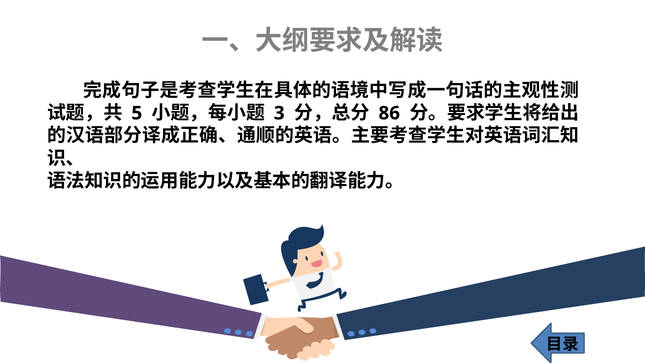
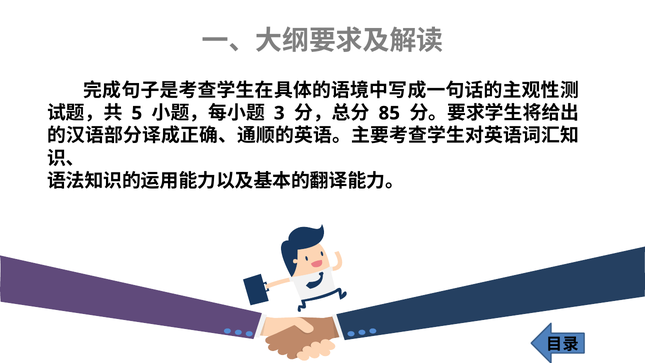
86: 86 -> 85
